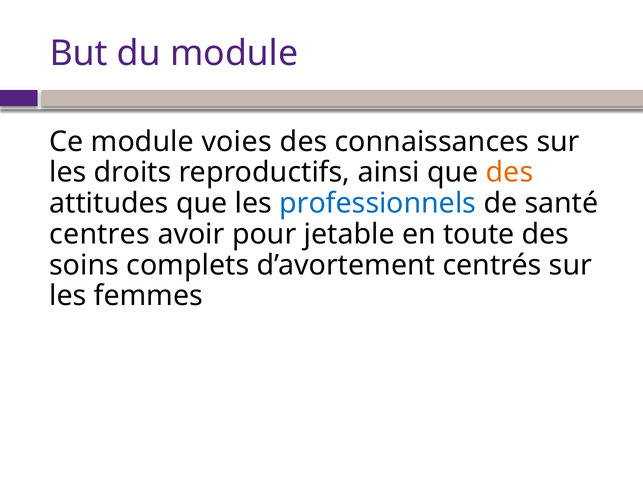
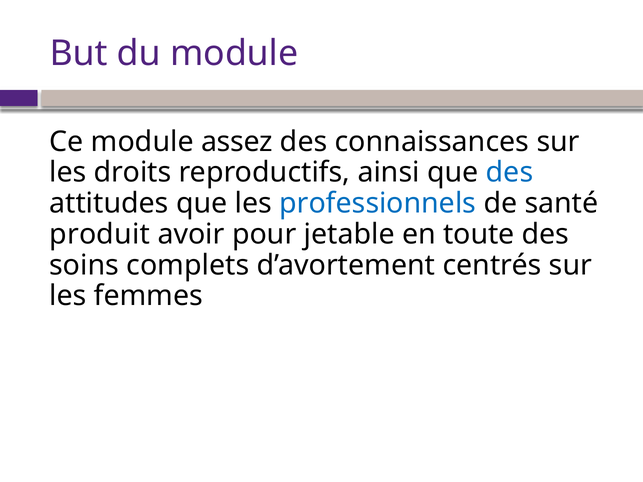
voies: voies -> assez
des at (510, 173) colour: orange -> blue
centres: centres -> produit
